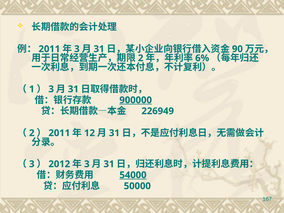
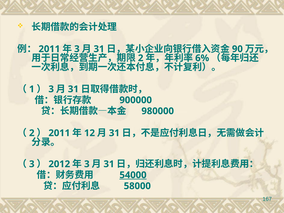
900000 underline: present -> none
226949: 226949 -> 980000
50000: 50000 -> 58000
